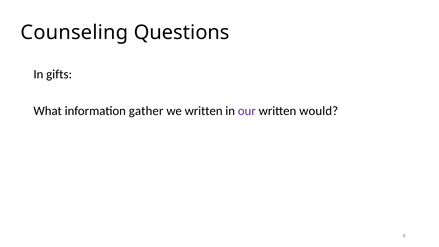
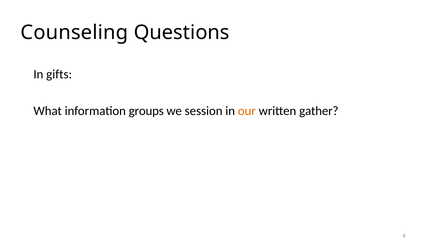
gather: gather -> groups
we written: written -> session
our colour: purple -> orange
would: would -> gather
